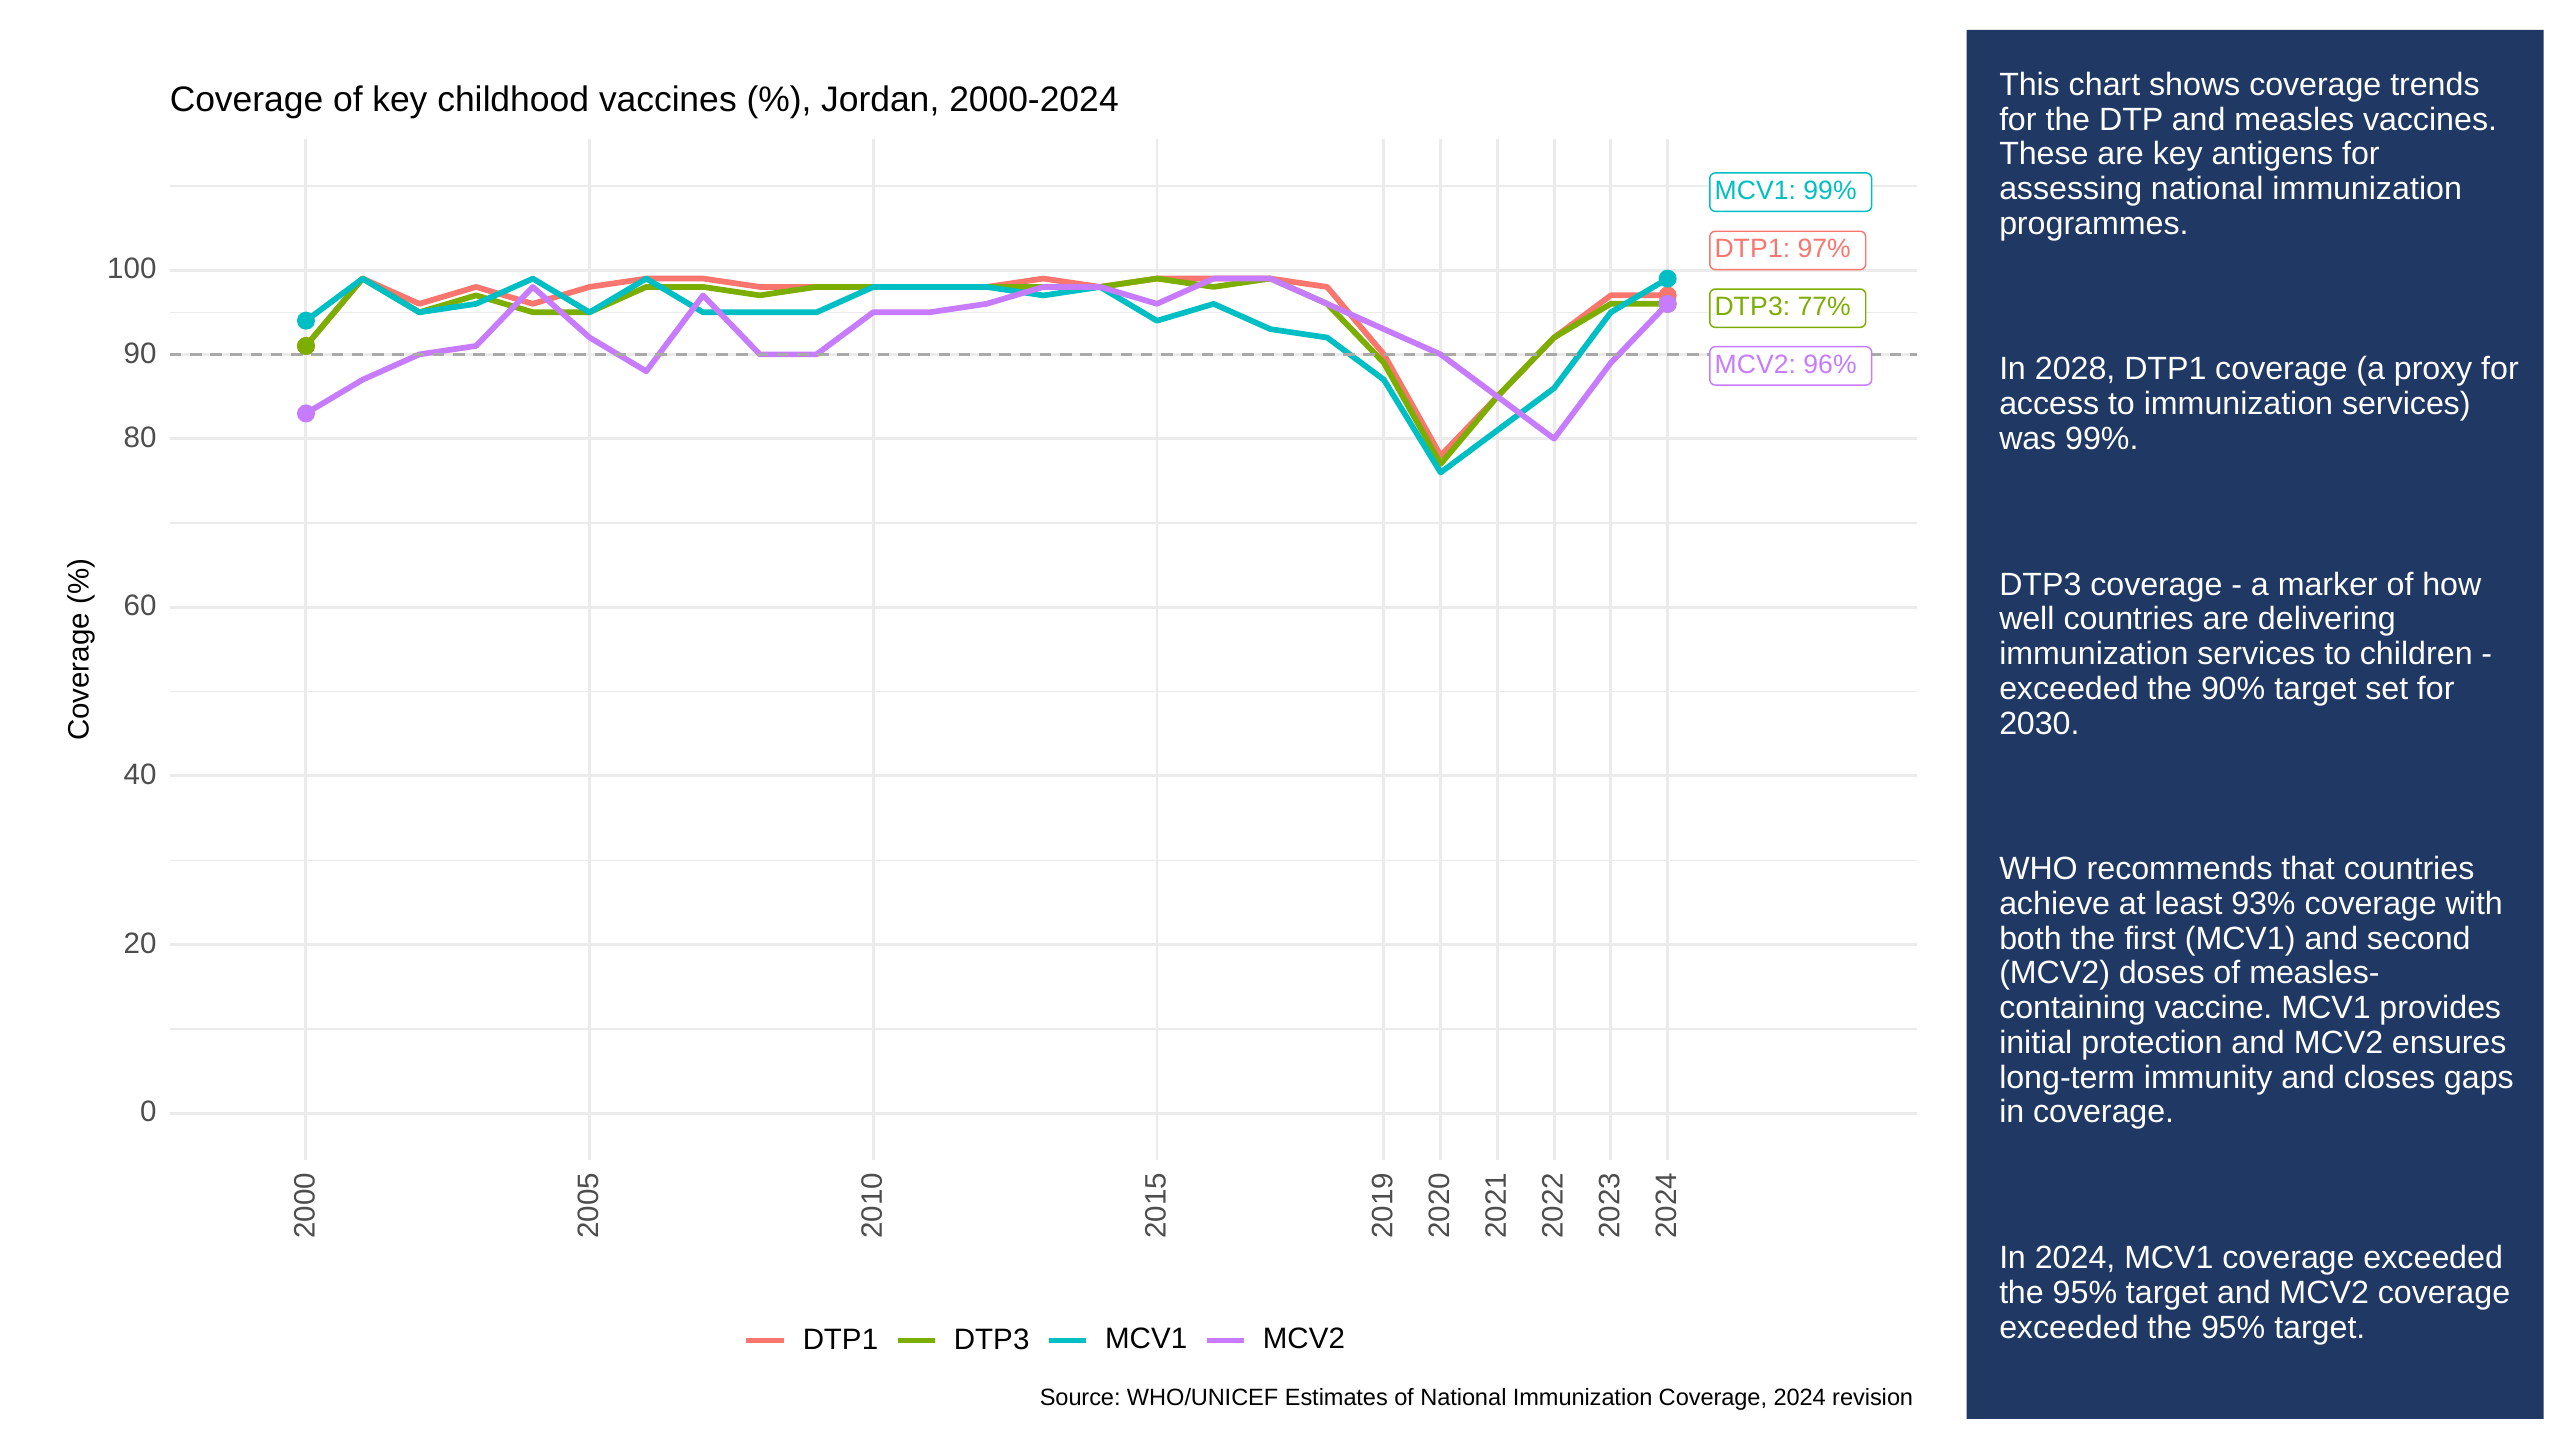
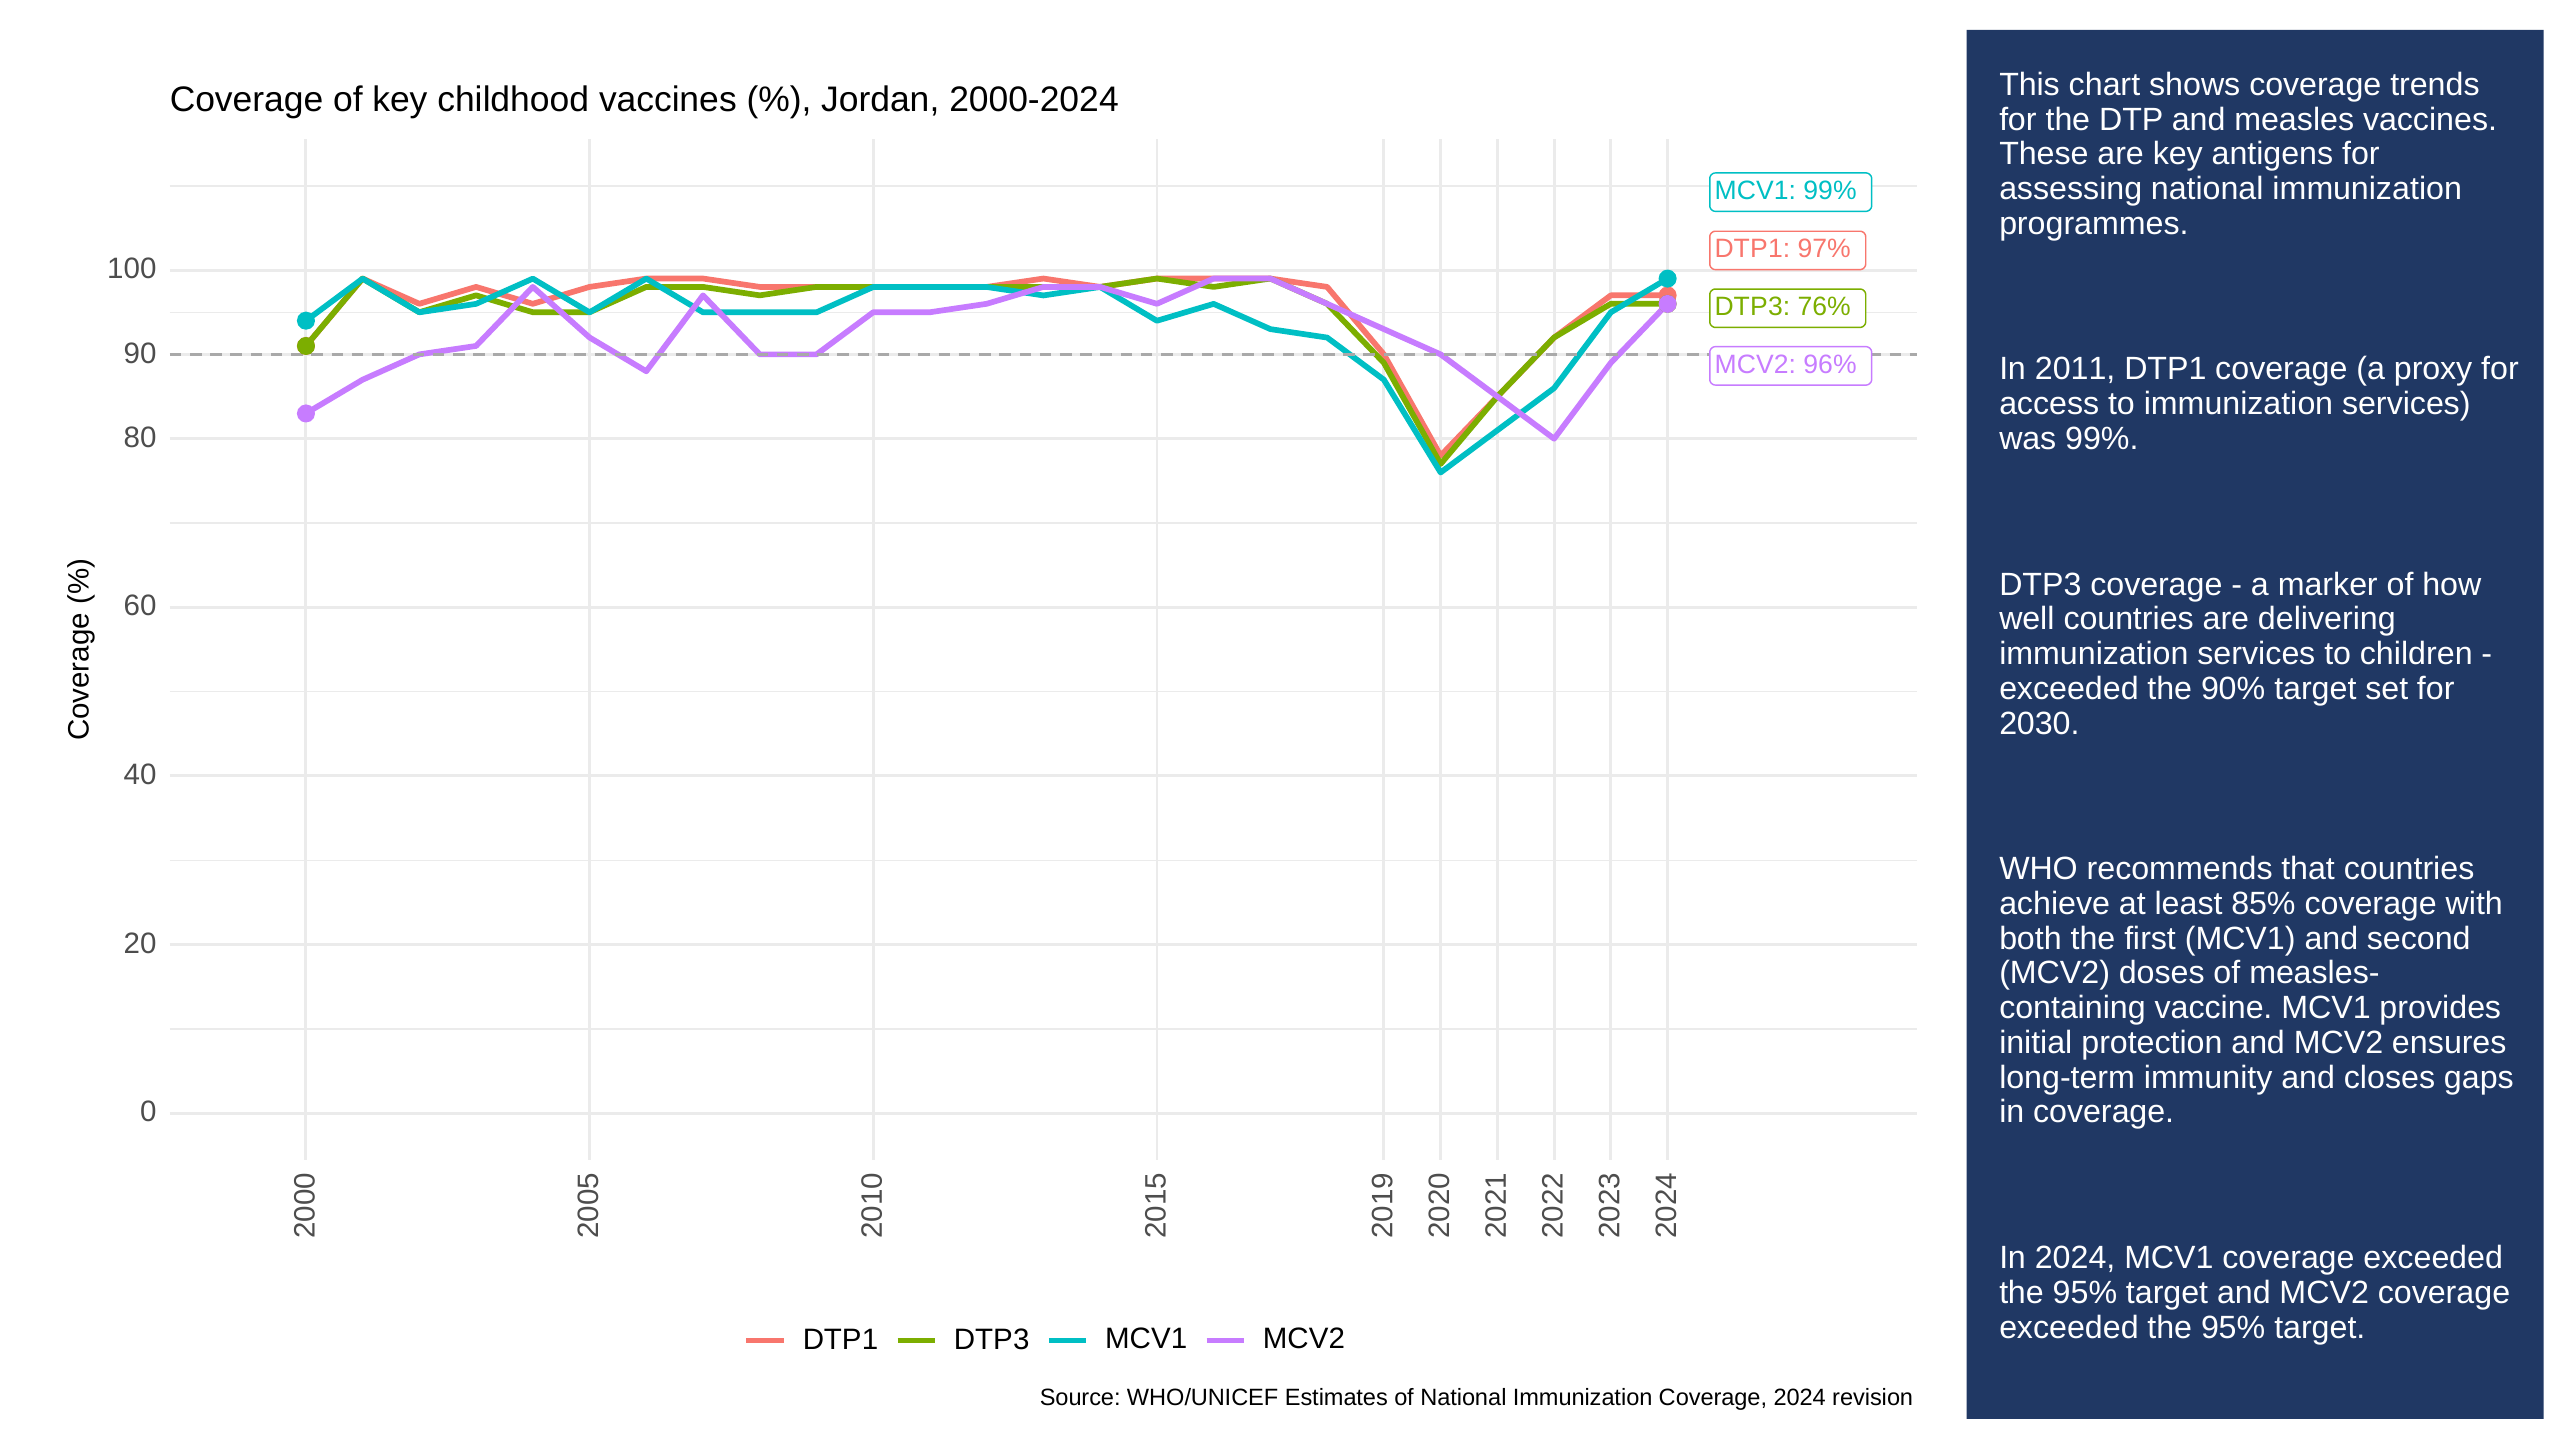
77%: 77% -> 76%
2028: 2028 -> 2011
93%: 93% -> 85%
